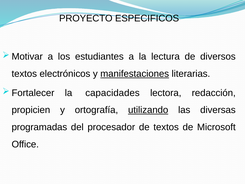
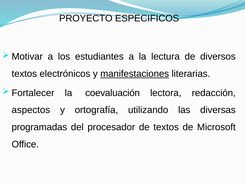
capacidades: capacidades -> coevaluación
propicien: propicien -> aspectos
utilizando underline: present -> none
